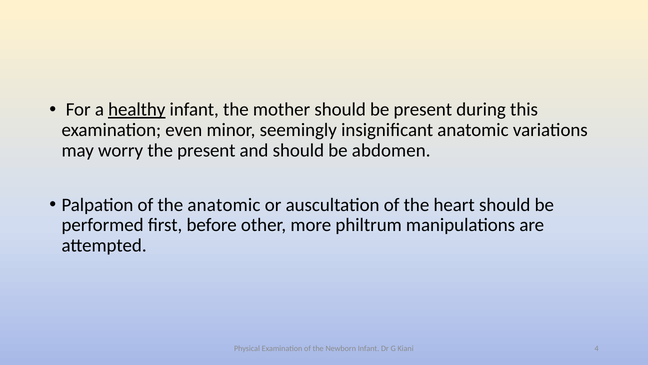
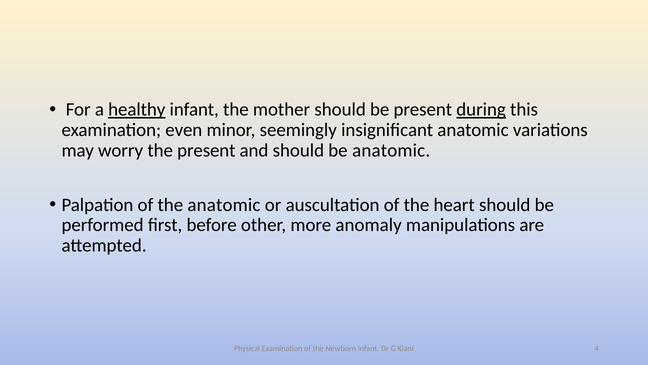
during underline: none -> present
be abdomen: abdomen -> anatomic
philtrum: philtrum -> anomaly
